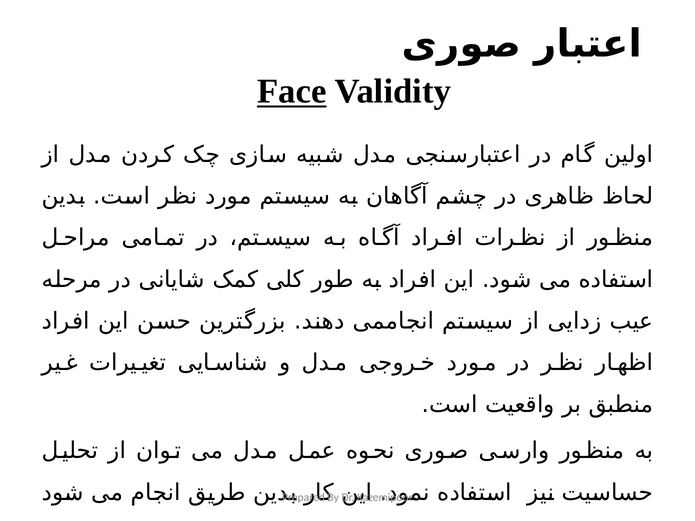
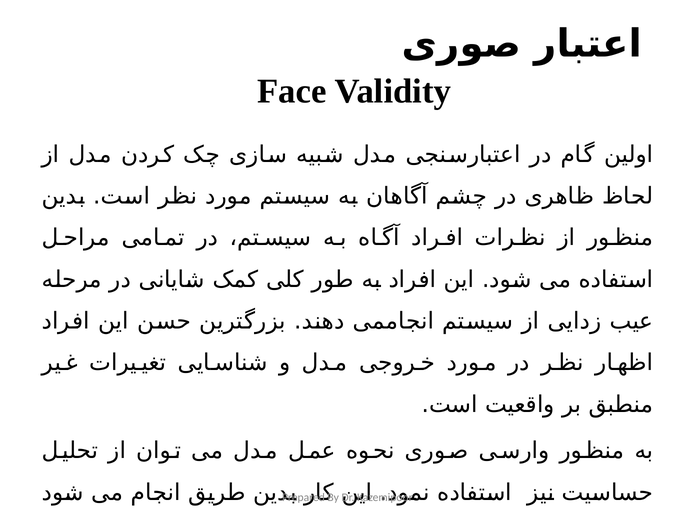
Face underline: present -> none
